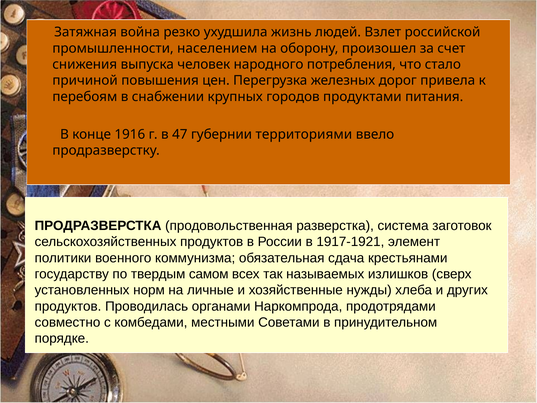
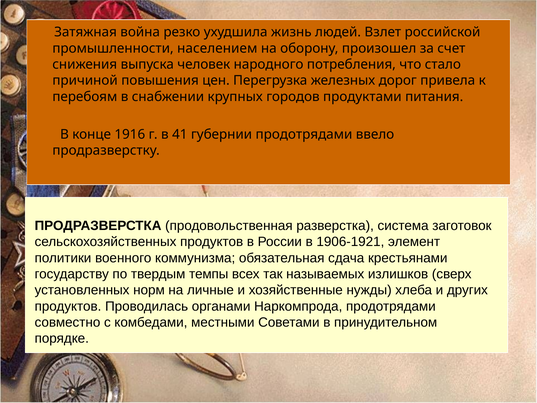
47: 47 -> 41
губернии территориями: территориями -> продотрядами
1917-1921: 1917-1921 -> 1906-1921
самом: самом -> темпы
